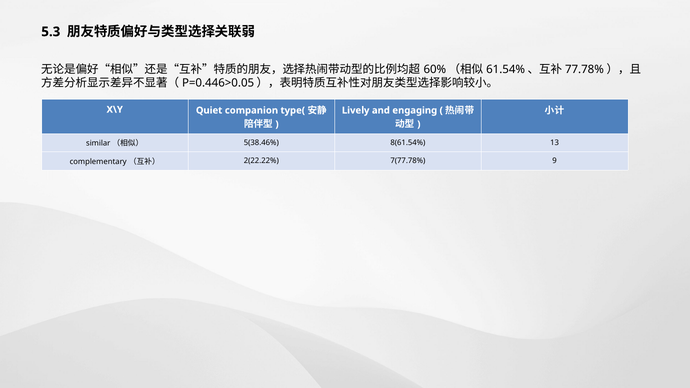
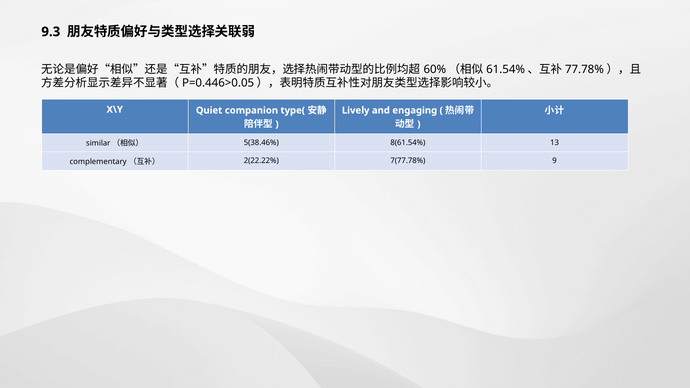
5.3: 5.3 -> 9.3
